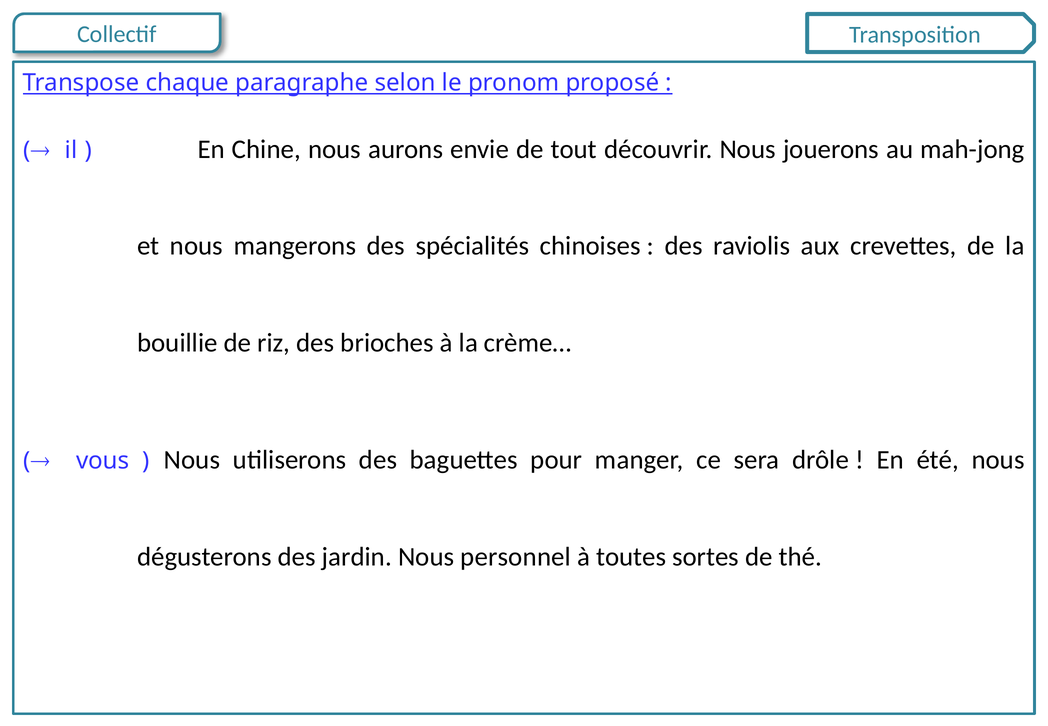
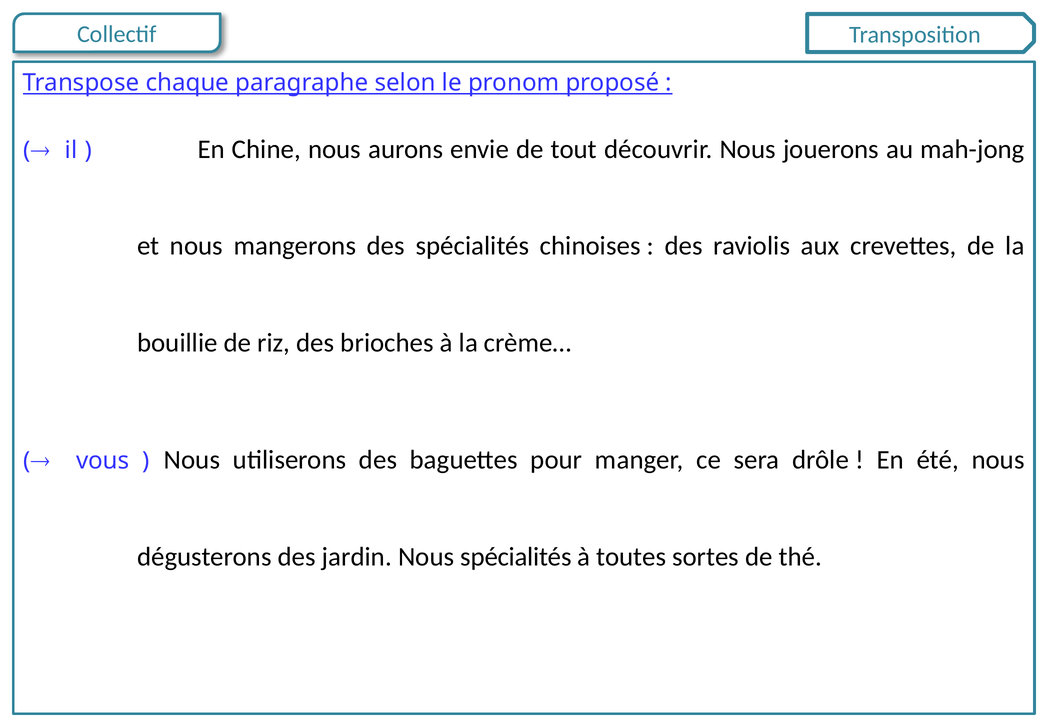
Nous personnel: personnel -> spécialités
